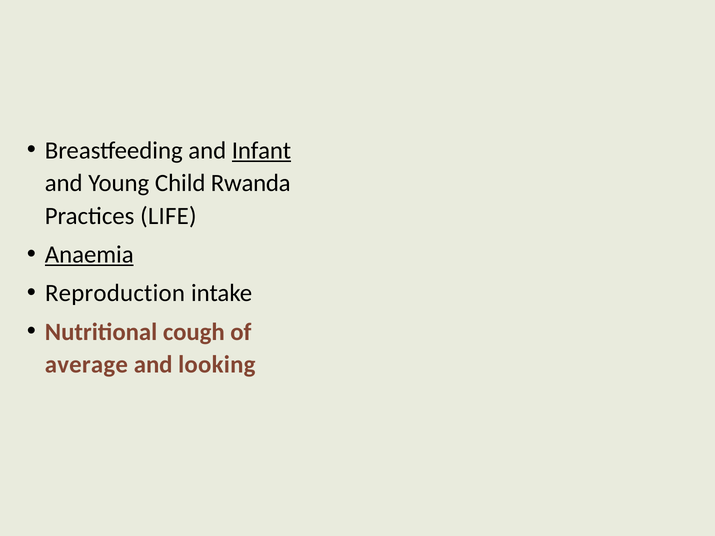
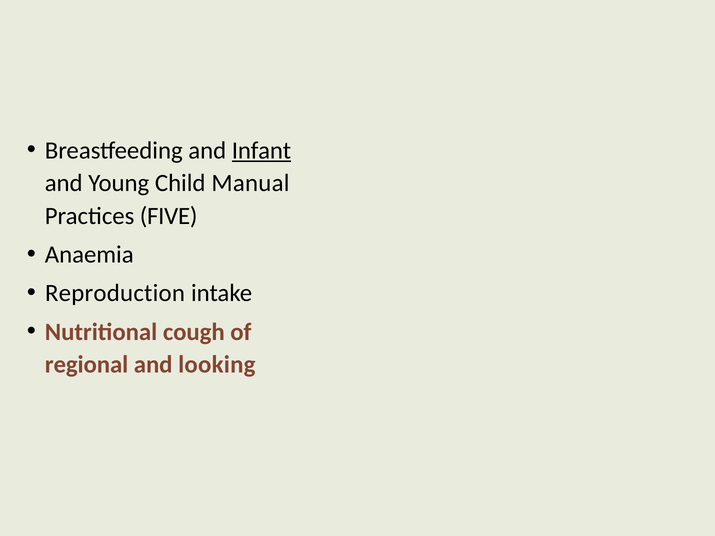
Rwanda: Rwanda -> Manual
LIFE: LIFE -> FIVE
Anaemia underline: present -> none
average: average -> regional
